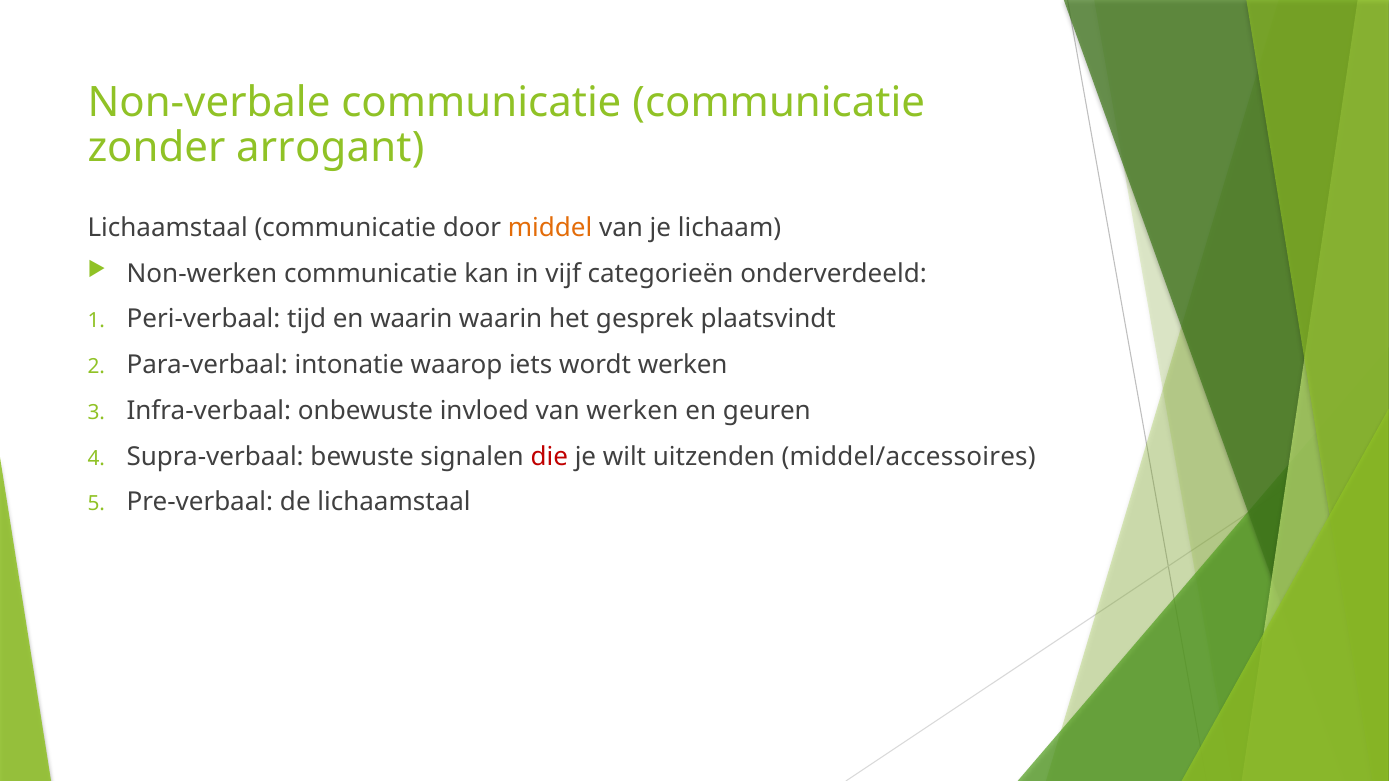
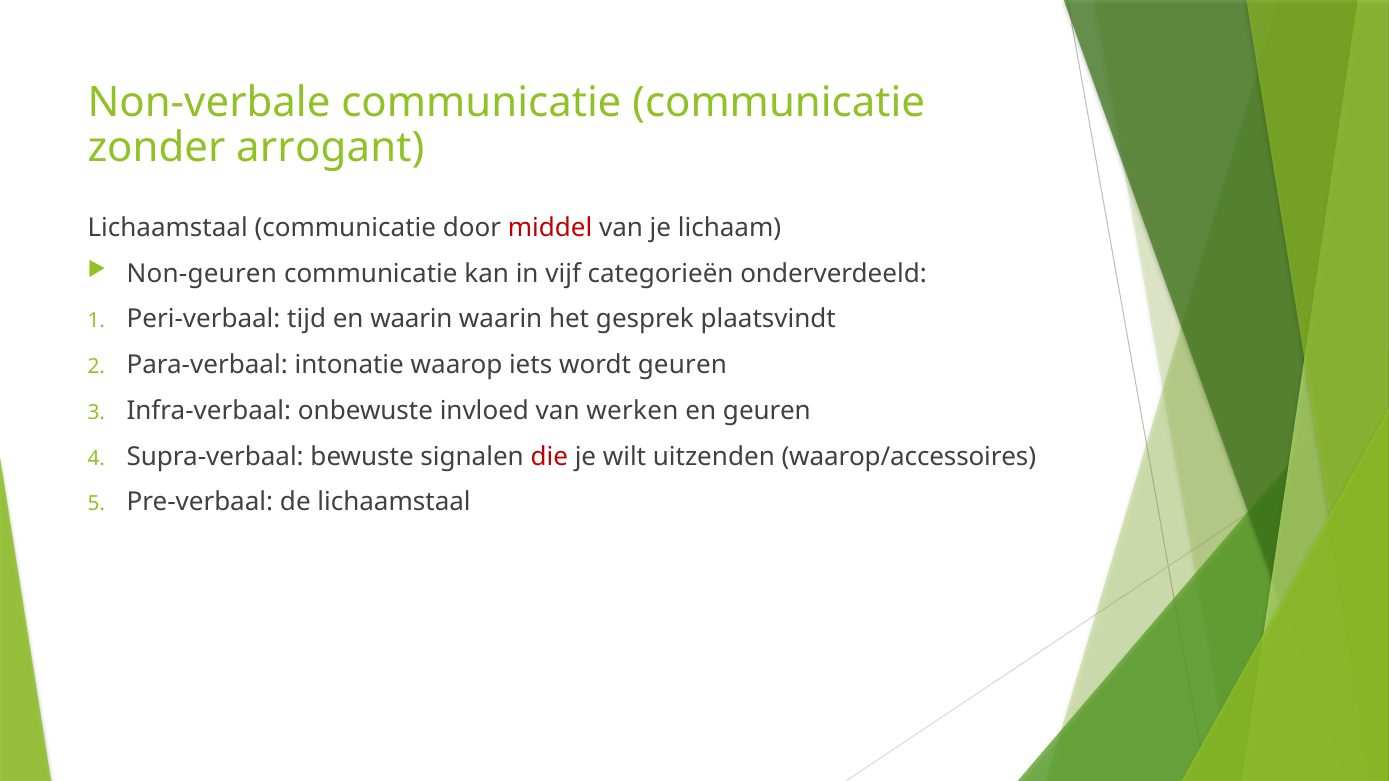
middel colour: orange -> red
Non-werken: Non-werken -> Non-geuren
wordt werken: werken -> geuren
middel/accessoires: middel/accessoires -> waarop/accessoires
